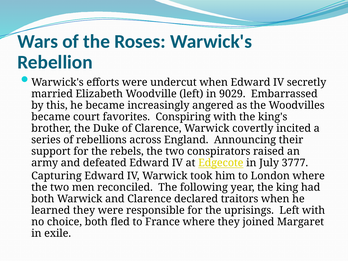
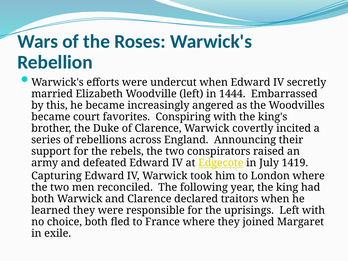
9029: 9029 -> 1444
3777: 3777 -> 1419
